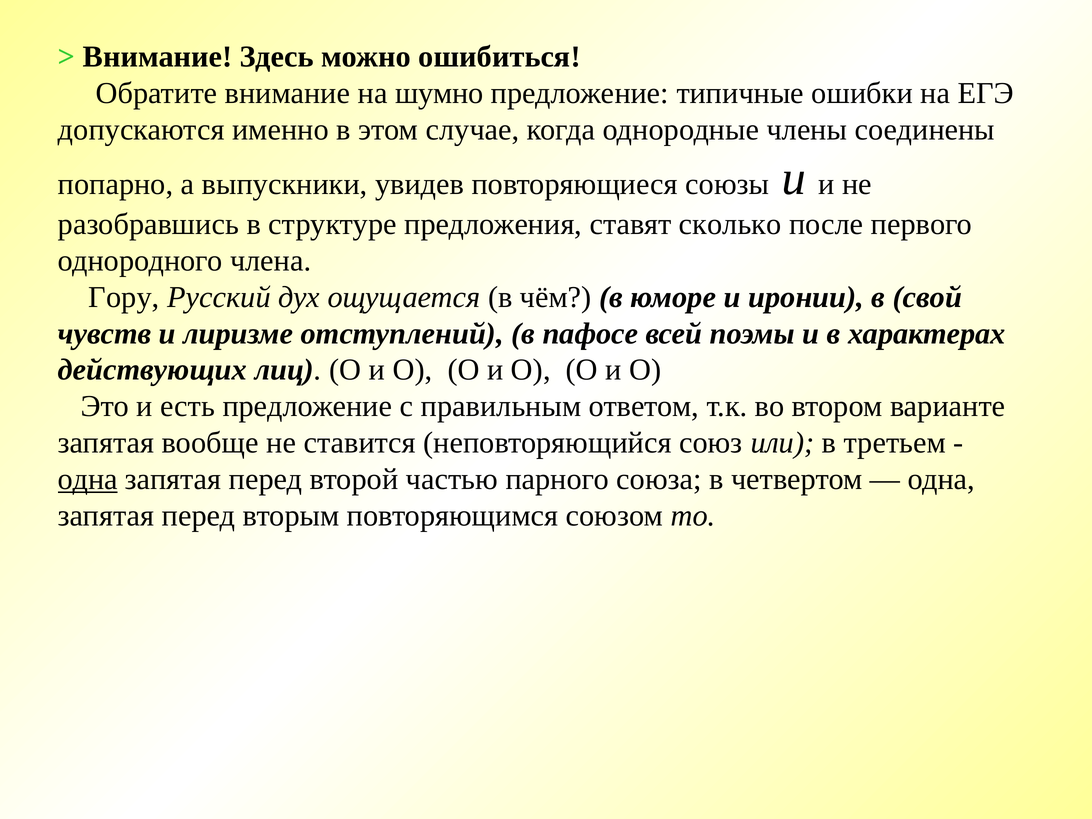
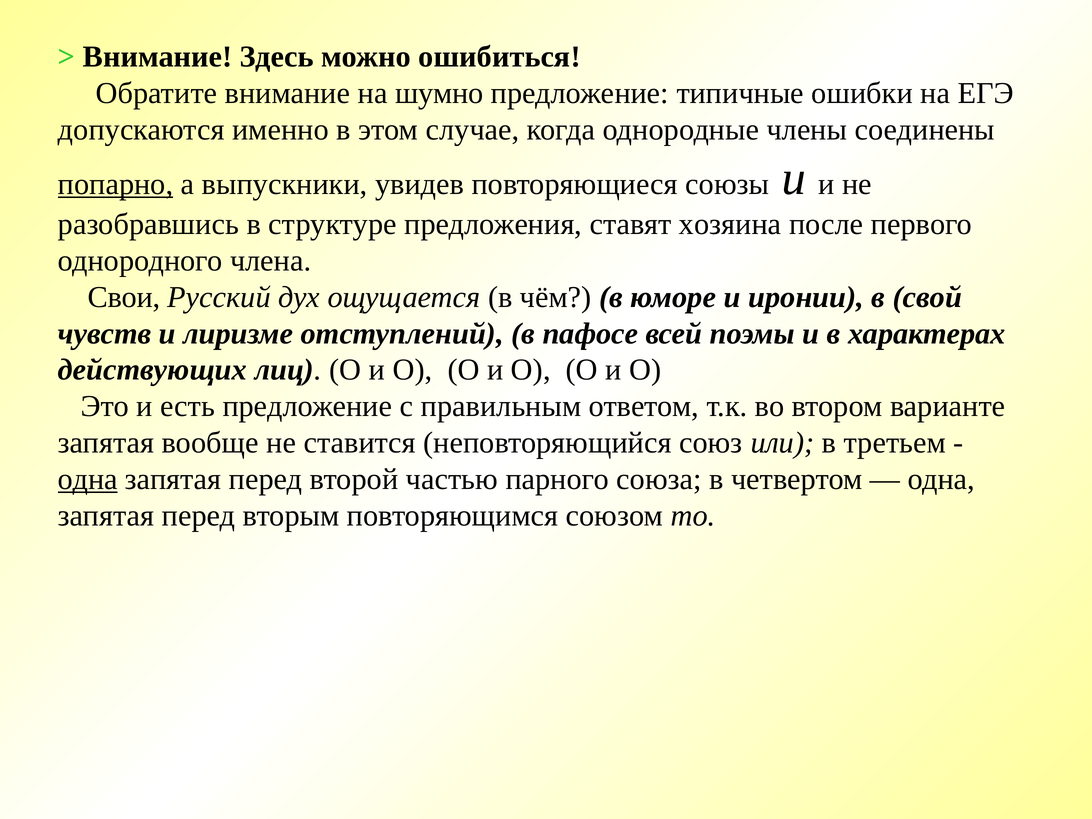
попарно underline: none -> present
сколько: сколько -> хозяина
Гору: Гору -> Свои
